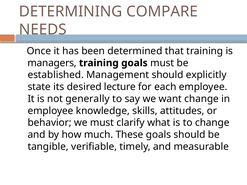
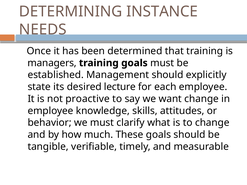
COMPARE: COMPARE -> INSTANCE
generally: generally -> proactive
